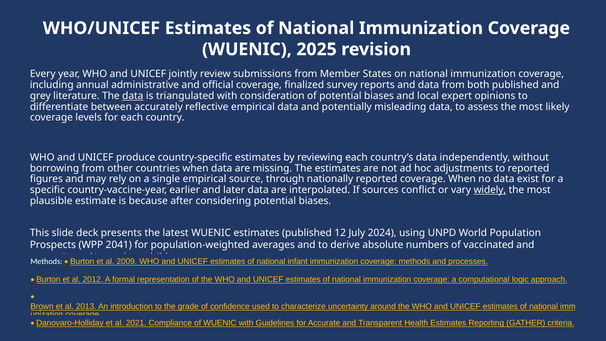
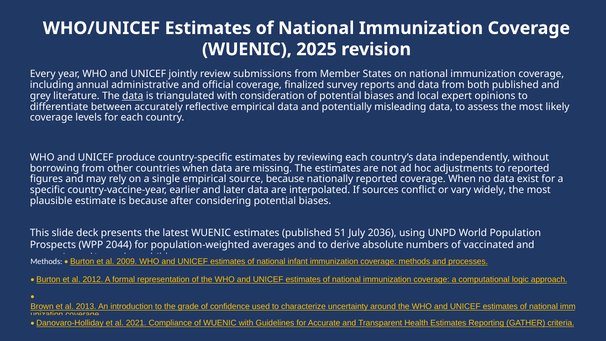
source through: through -> because
widely underline: present -> none
12: 12 -> 51
2024: 2024 -> 2036
2041: 2041 -> 2044
